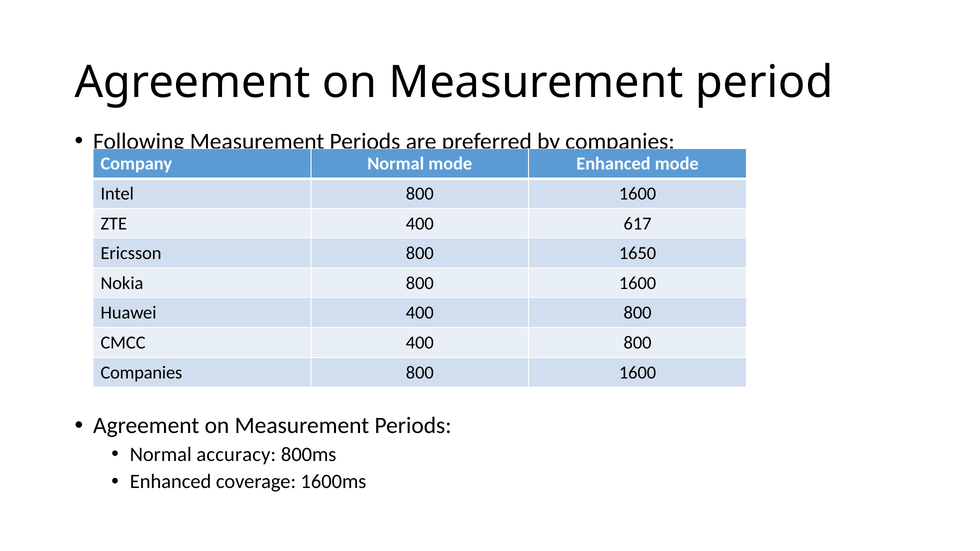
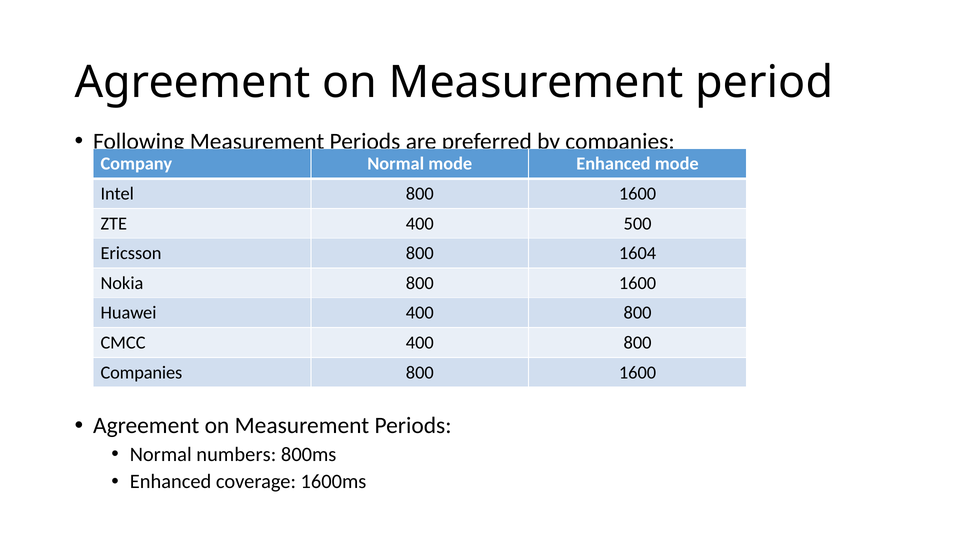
617: 617 -> 500
1650: 1650 -> 1604
accuracy: accuracy -> numbers
